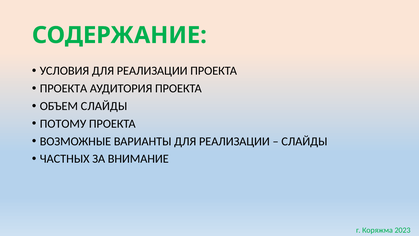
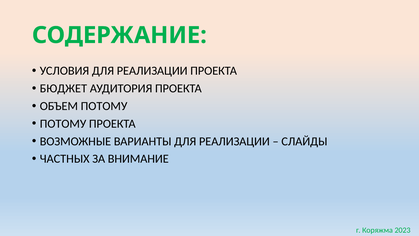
ПРОЕКТА at (63, 88): ПРОЕКТА -> БЮДЖЕТ
ОБЪЕМ СЛАЙДЫ: СЛАЙДЫ -> ПОТОМУ
